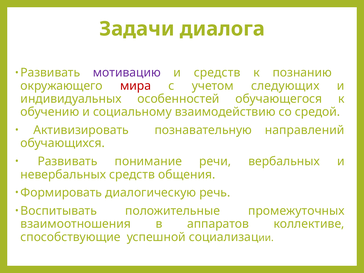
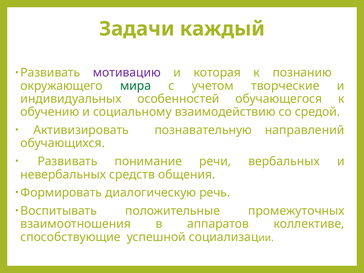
диалога: диалога -> каждый
и средств: средств -> которая
мира colour: red -> green
следующих: следующих -> творческие
